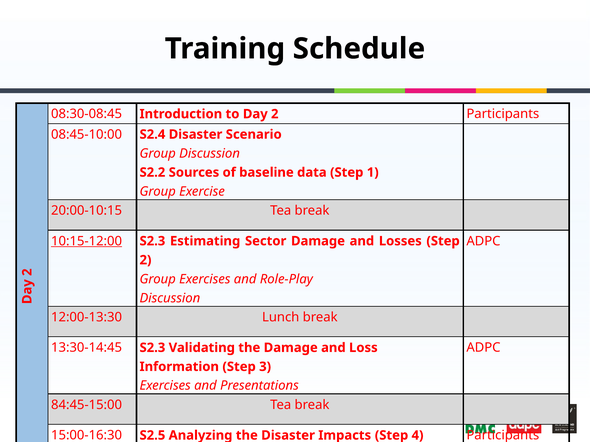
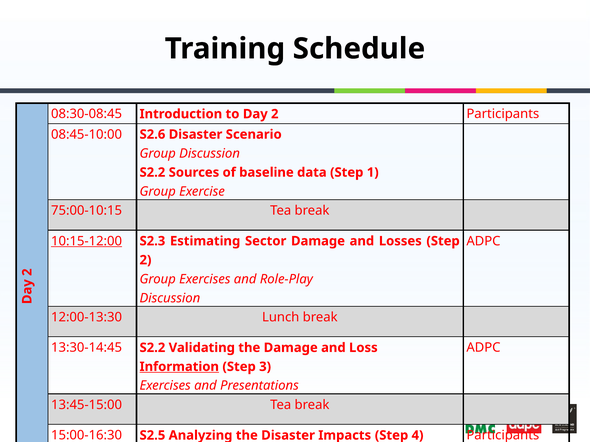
S2.4: S2.4 -> S2.6
20:00-10:15: 20:00-10:15 -> 75:00-10:15
13:30-14:45 S2.3: S2.3 -> S2.2
Information underline: none -> present
84:45-15:00: 84:45-15:00 -> 13:45-15:00
